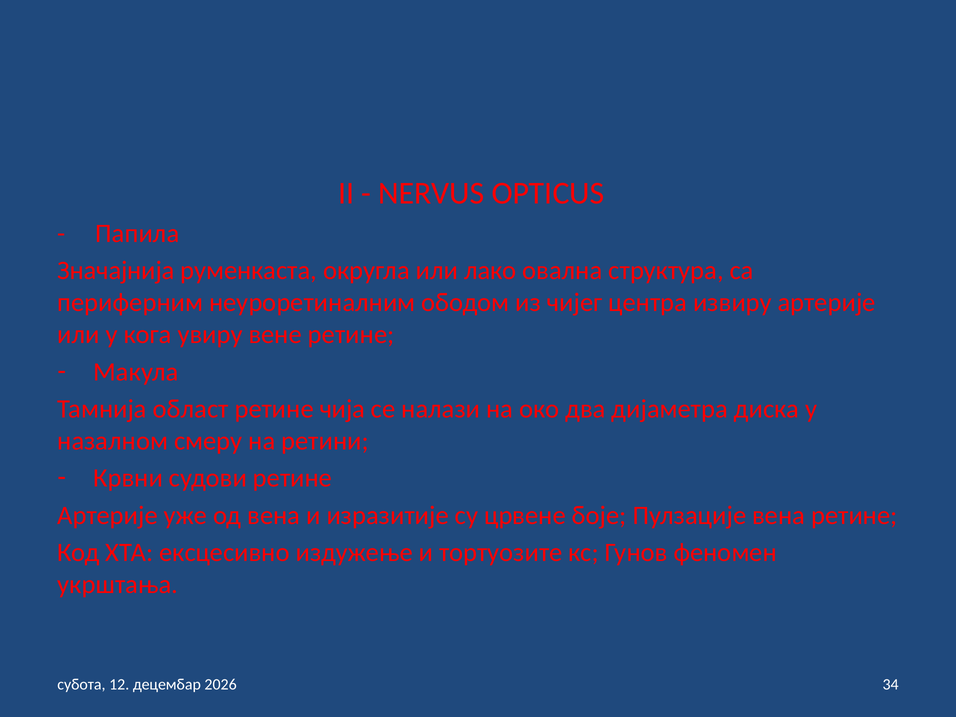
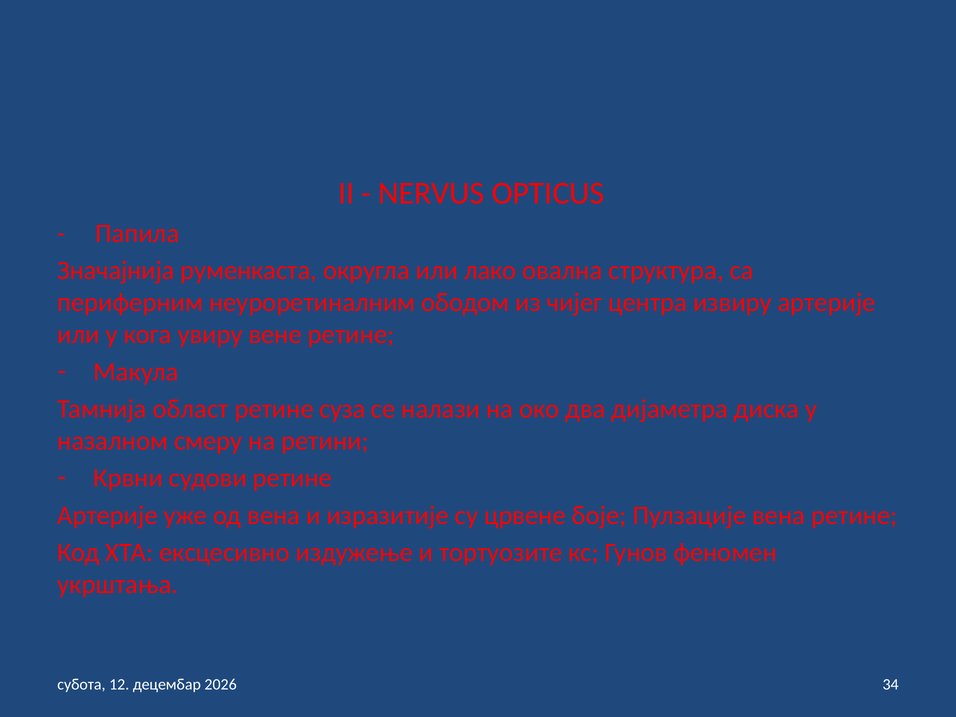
чија: чија -> суза
